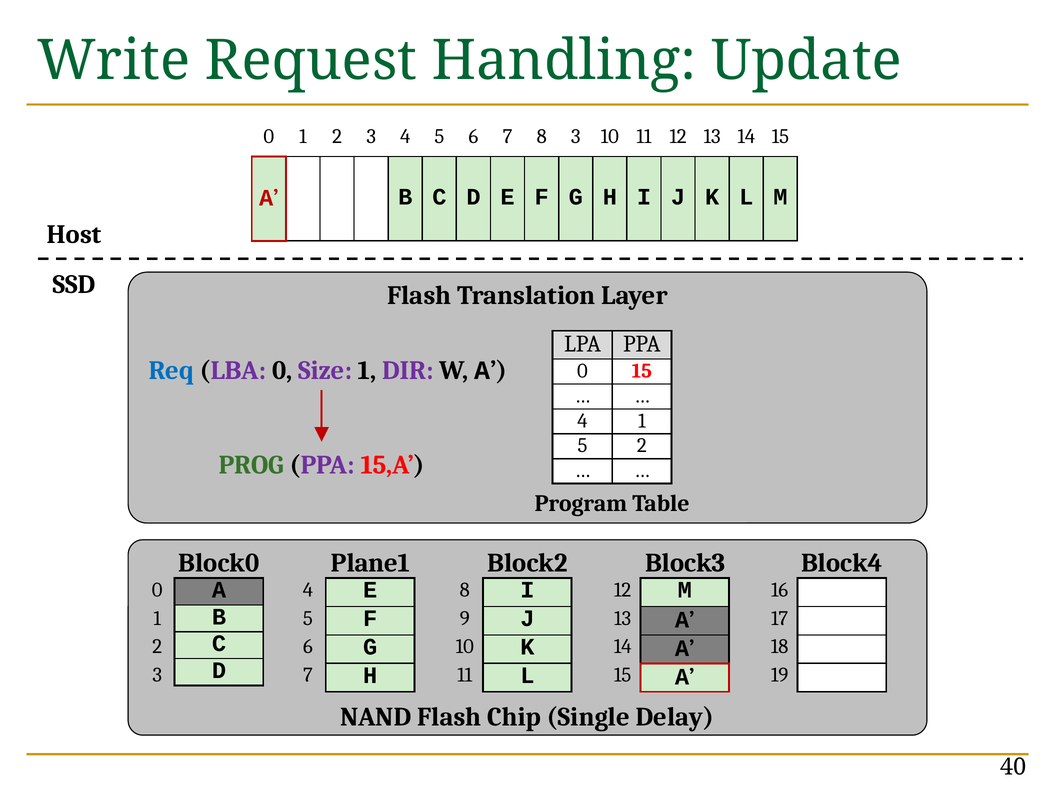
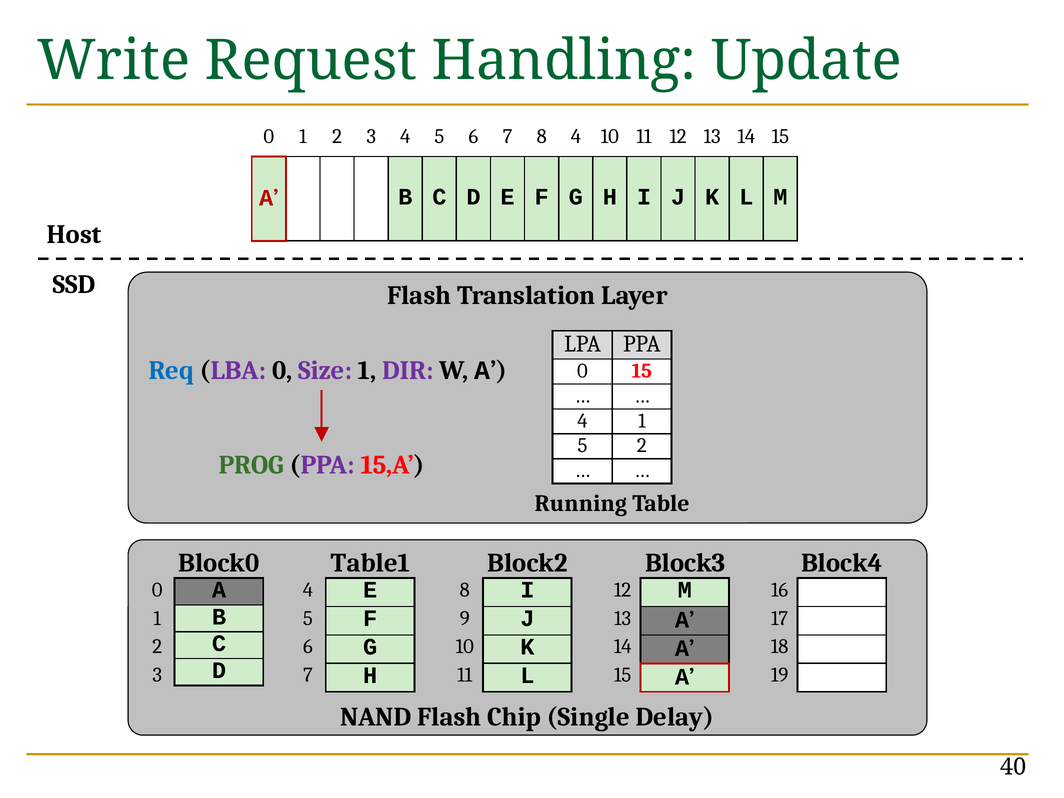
8 3: 3 -> 4
Program: Program -> Running
Plane1: Plane1 -> Table1
